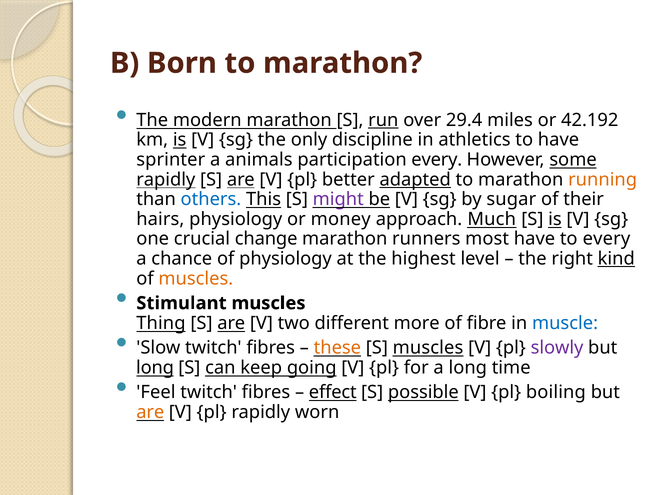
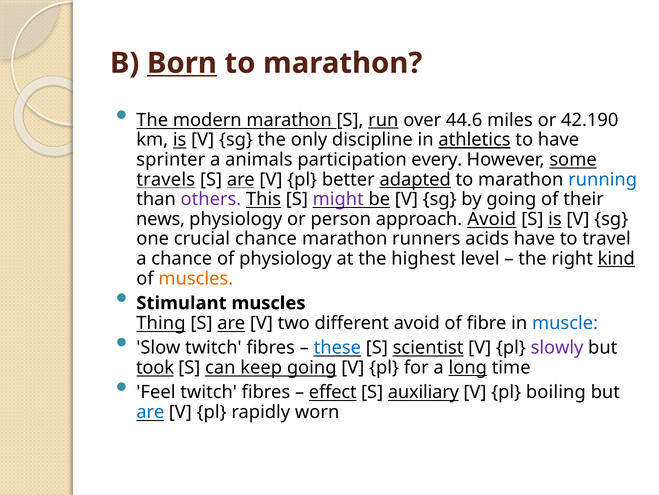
Born underline: none -> present
29.4: 29.4 -> 44.6
42.192: 42.192 -> 42.190
athletics underline: none -> present
rapidly at (166, 179): rapidly -> travels
running colour: orange -> blue
others colour: blue -> purple
by sugar: sugar -> going
hairs: hairs -> news
money: money -> person
approach Much: Much -> Avoid
crucial change: change -> chance
most: most -> acids
to every: every -> travel
different more: more -> avoid
these colour: orange -> blue
S muscles: muscles -> scientist
long at (155, 367): long -> took
long at (468, 367) underline: none -> present
possible: possible -> auxiliary
are at (150, 411) colour: orange -> blue
